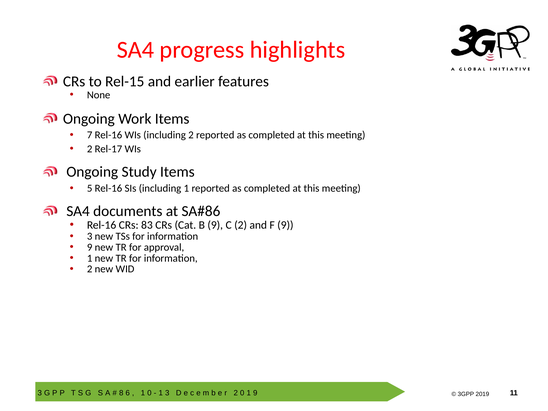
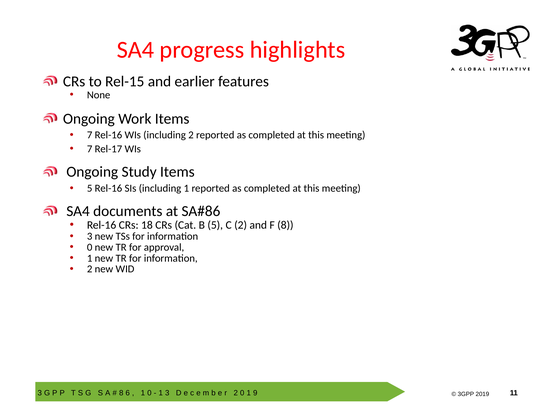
2 at (90, 149): 2 -> 7
83: 83 -> 18
B 9: 9 -> 5
F 9: 9 -> 8
9 at (90, 247): 9 -> 0
